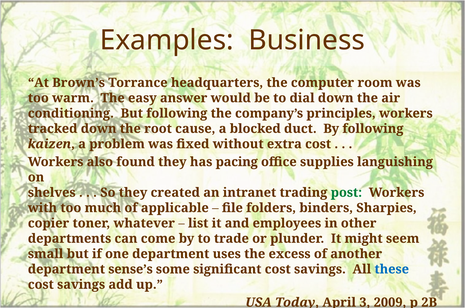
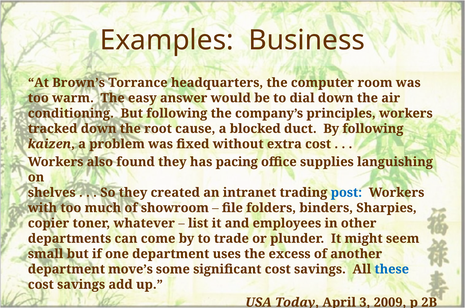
post colour: green -> blue
applicable: applicable -> showroom
sense’s: sense’s -> move’s
